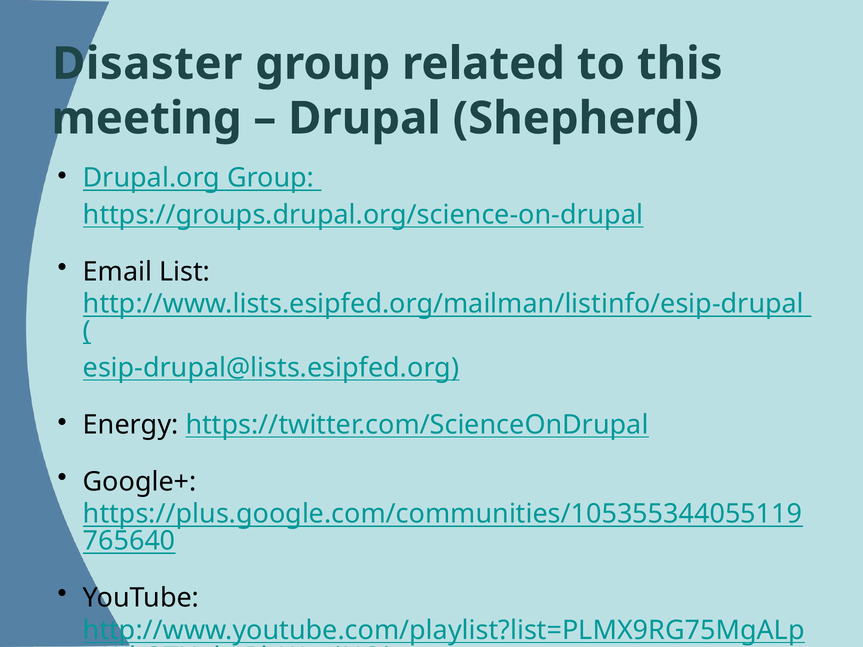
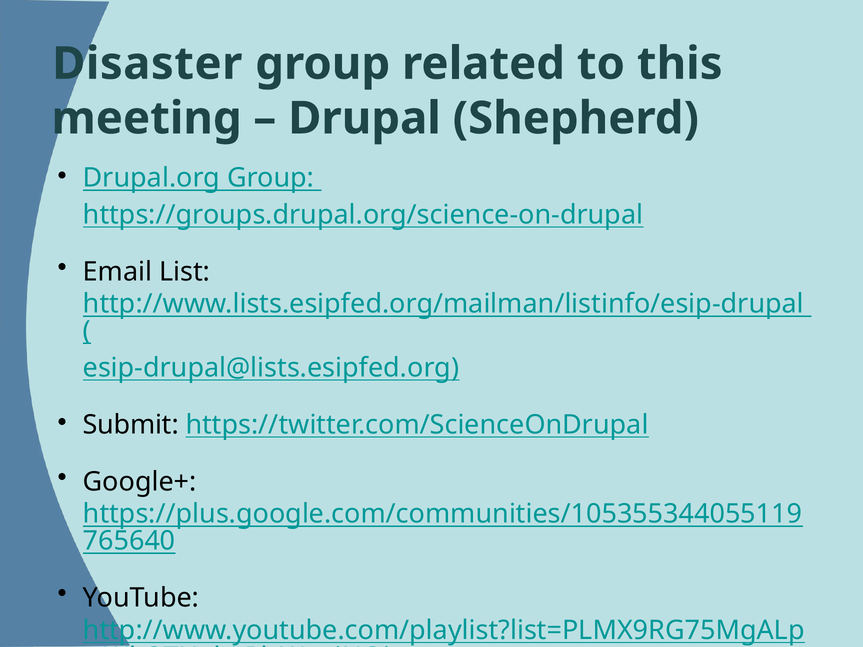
Energy: Energy -> Submit
